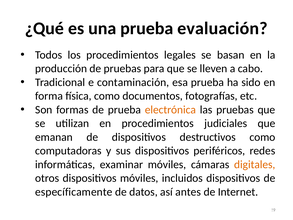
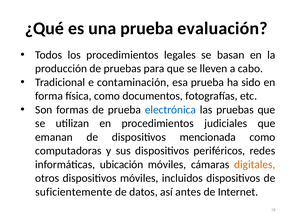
electrónica colour: orange -> blue
destructivos: destructivos -> mencionada
examinar: examinar -> ubicación
específicamente: específicamente -> suficientemente
